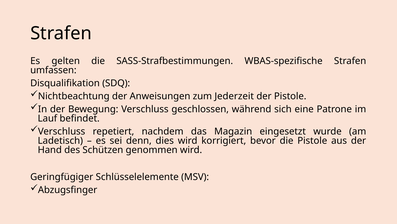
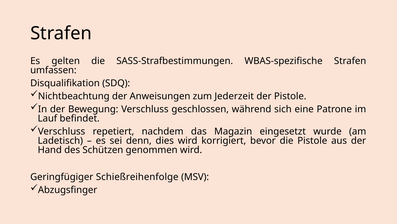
Schlüsselelemente: Schlüsselelemente -> Schießreihenfolge
